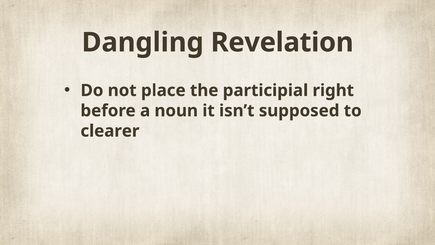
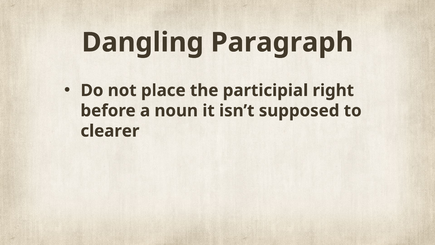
Revelation: Revelation -> Paragraph
